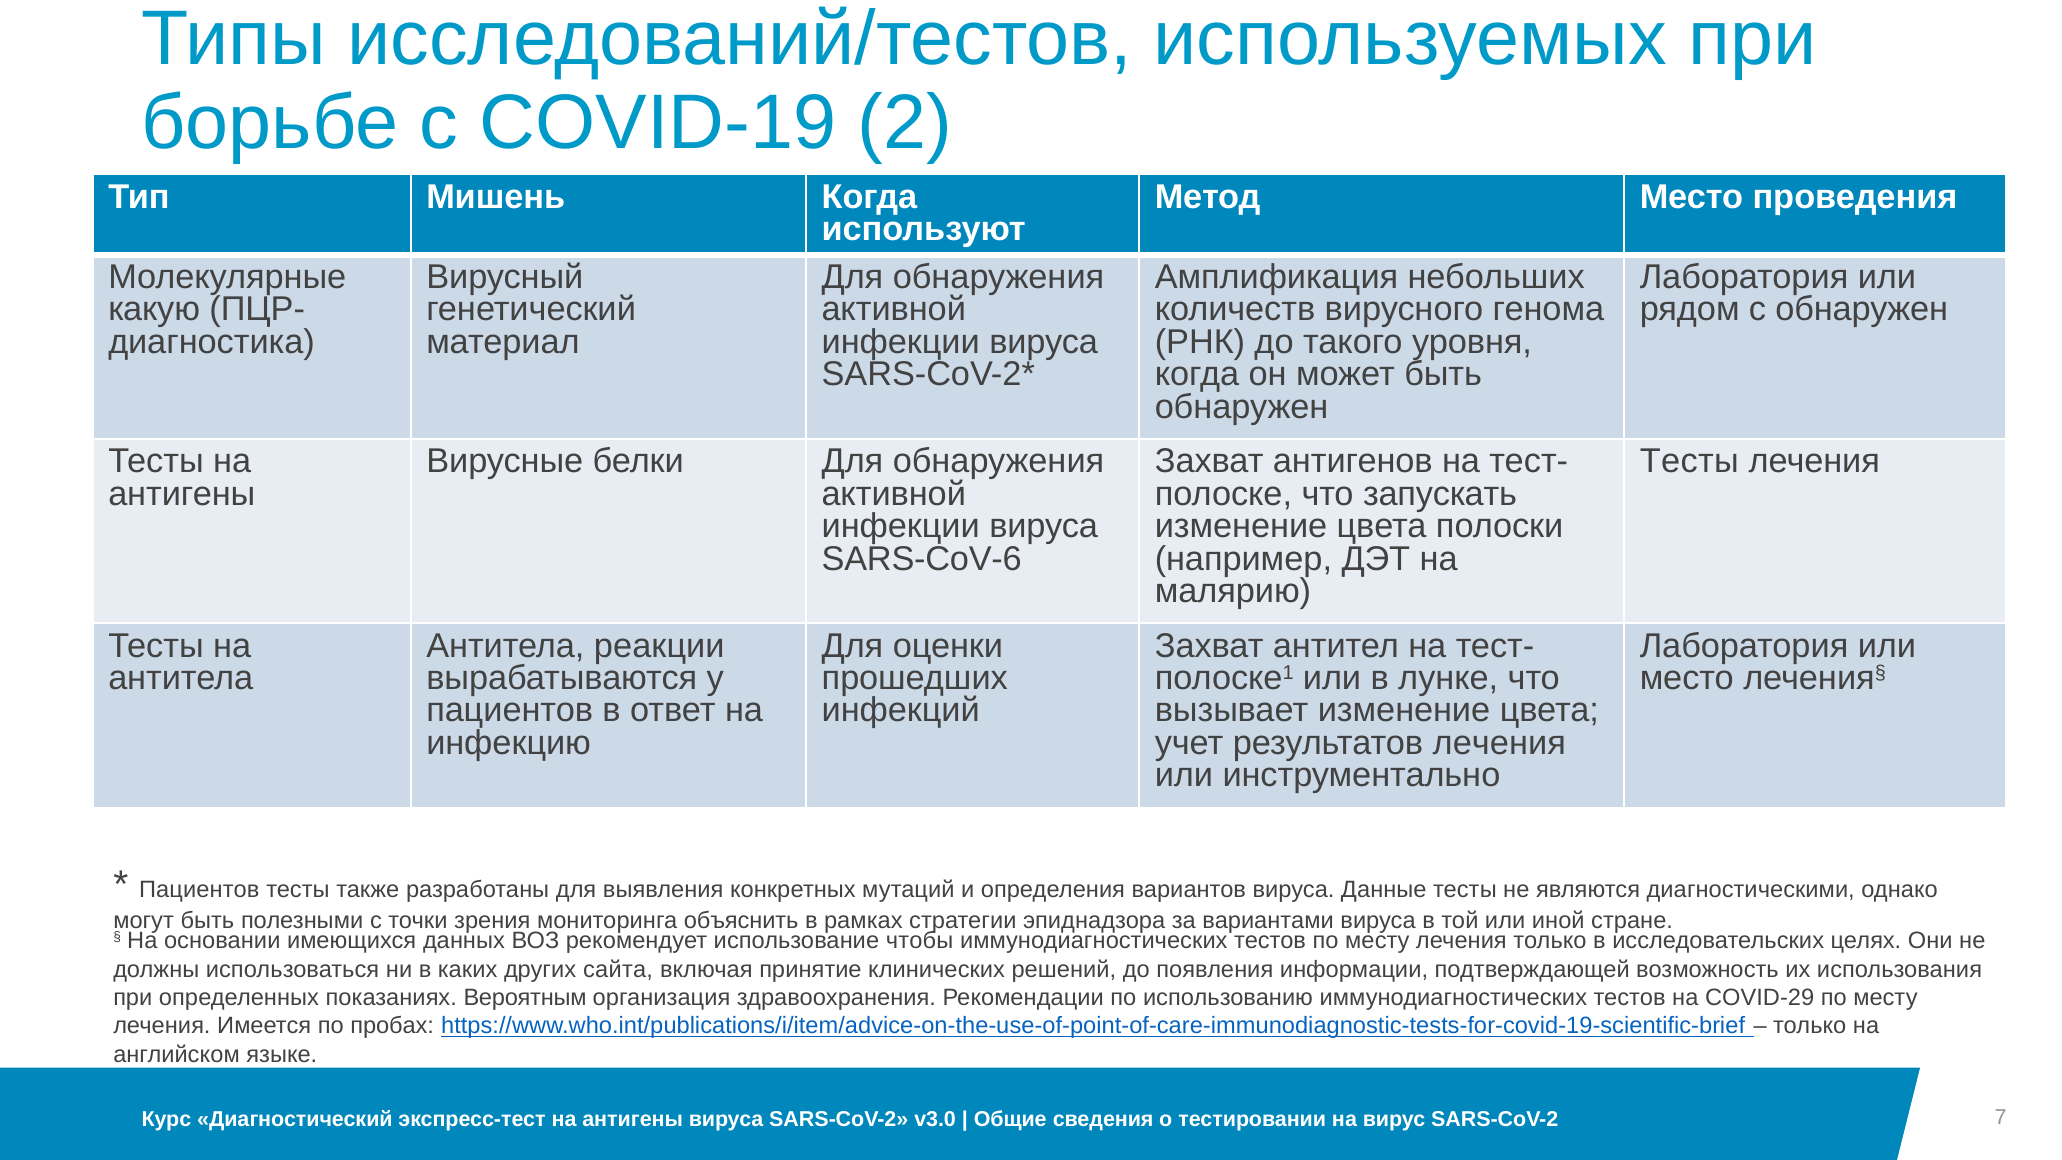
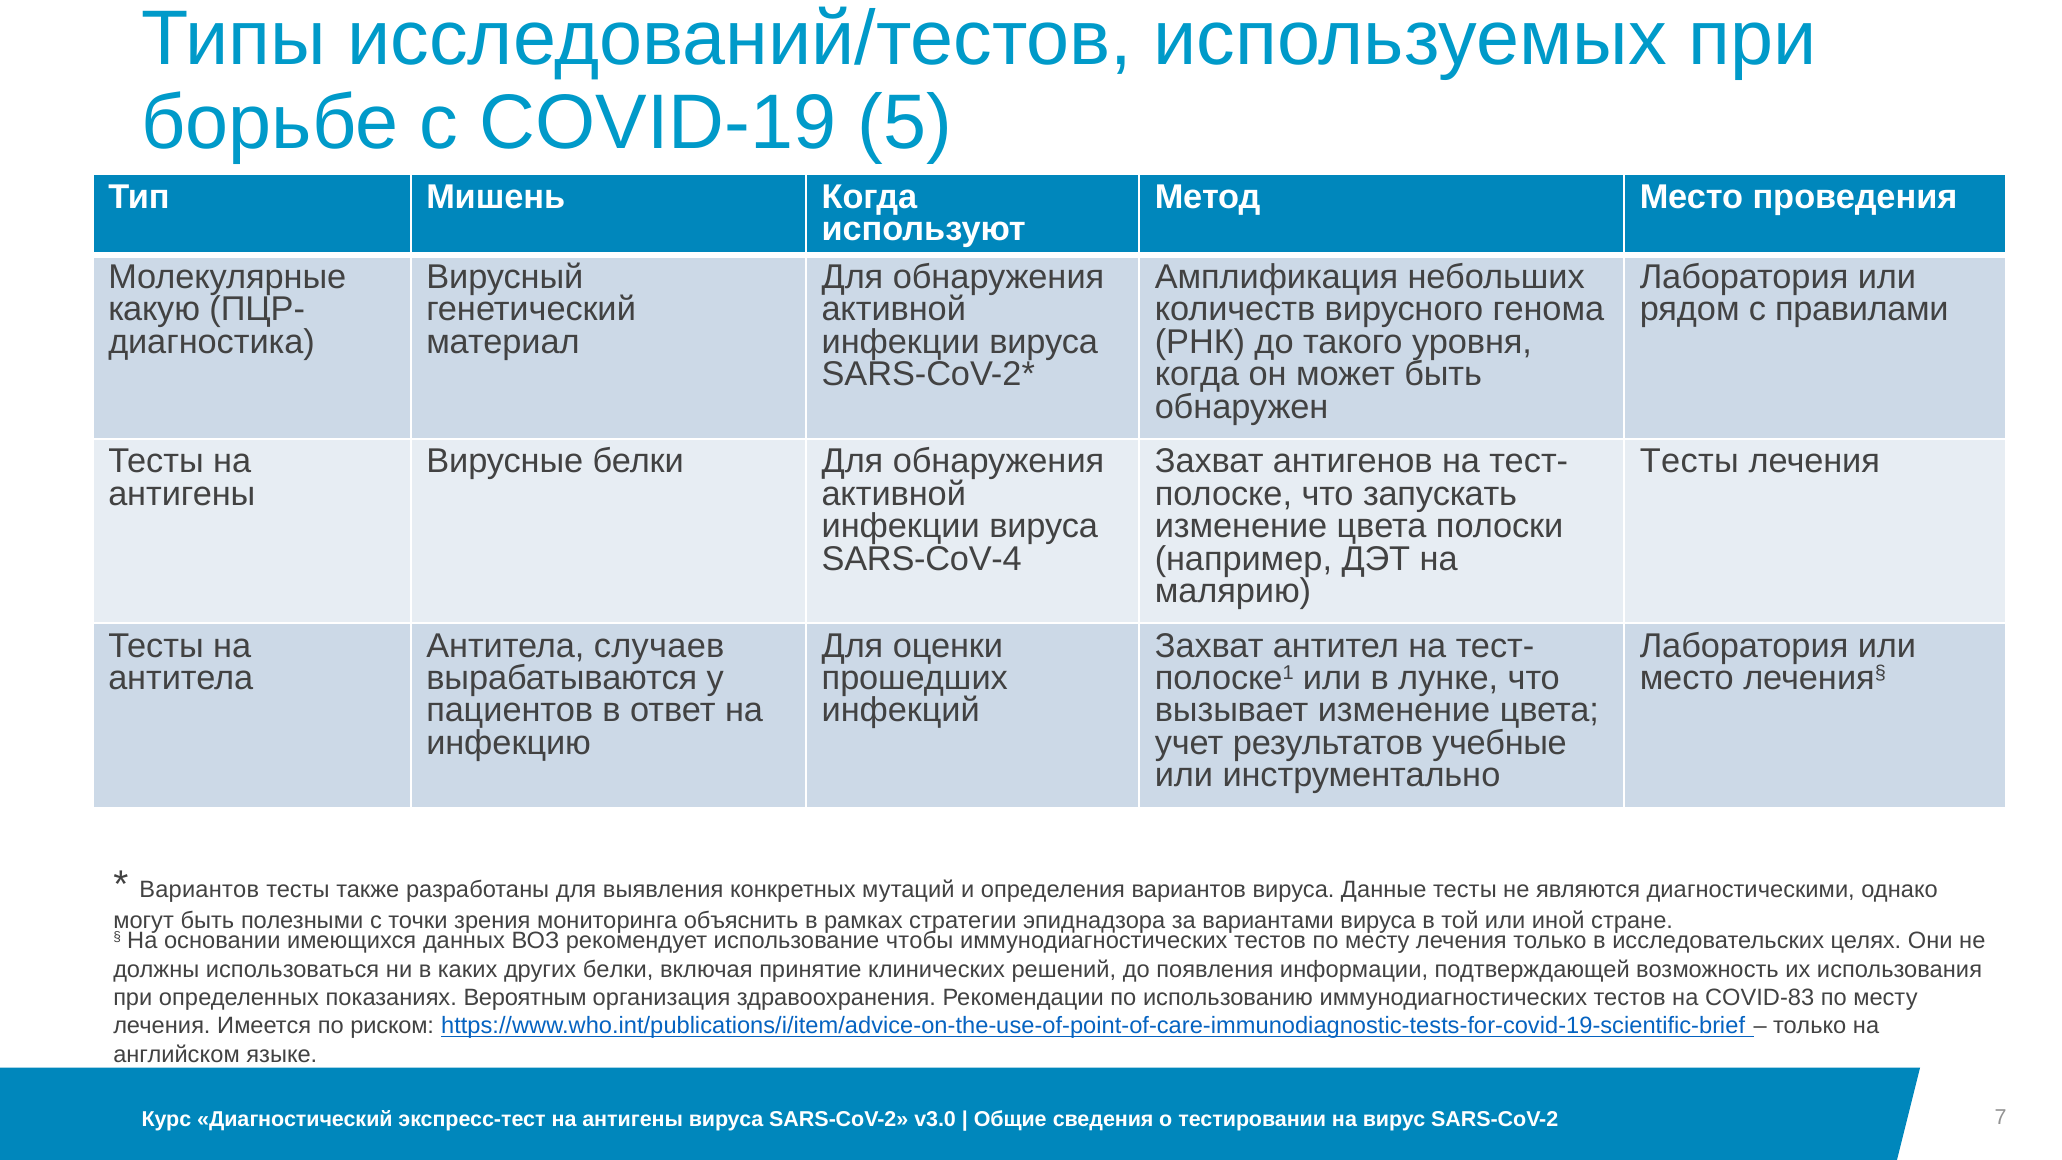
2: 2 -> 5
с обнаружен: обнаружен -> правилами
SARS-CoV-6: SARS-CoV-6 -> SARS-CoV-4
реакции: реакции -> случаев
результатов лечения: лечения -> учебные
Пациентов at (199, 889): Пациентов -> Вариантов
других сайта: сайта -> белки
COVID-29: COVID-29 -> COVID-83
пробах: пробах -> риском
